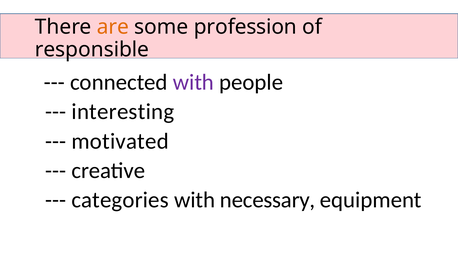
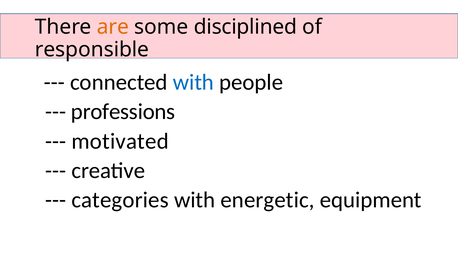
profession: profession -> disciplined
with at (193, 83) colour: purple -> blue
interesting: interesting -> professions
necessary: necessary -> energetic
